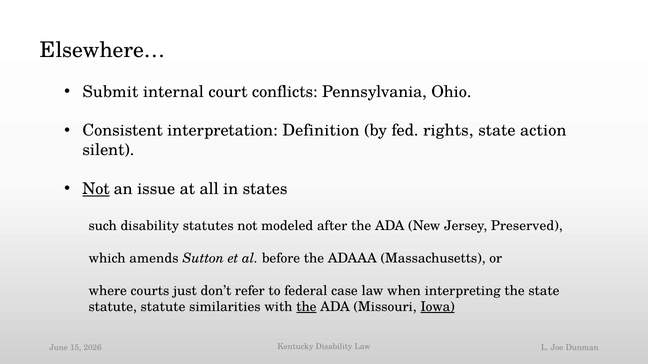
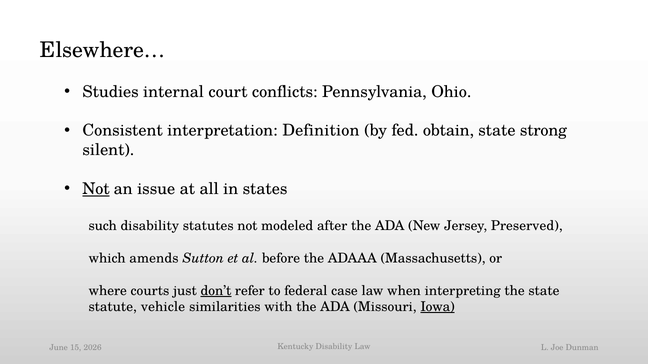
Submit: Submit -> Studies
rights: rights -> obtain
action: action -> strong
don’t underline: none -> present
statute statute: statute -> vehicle
the at (306, 307) underline: present -> none
